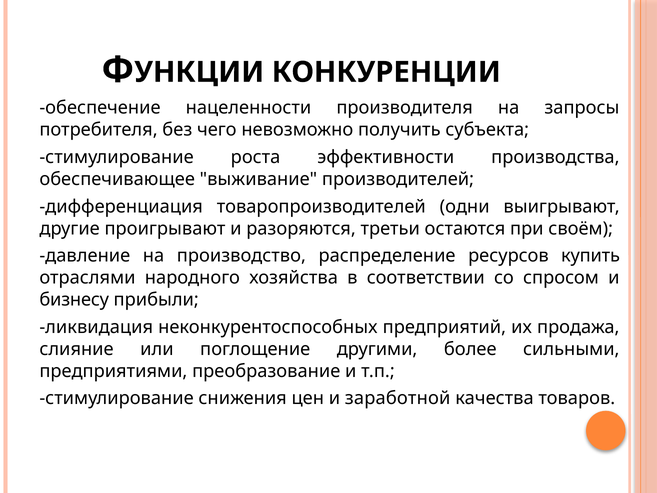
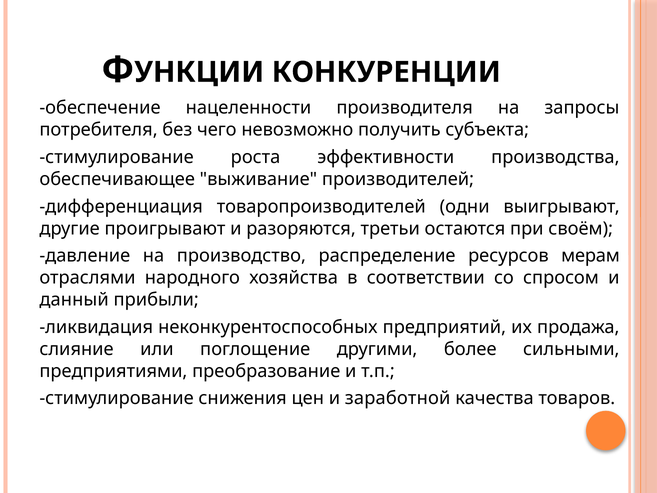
купить: купить -> мерам
бизнесу: бизнесу -> данный
